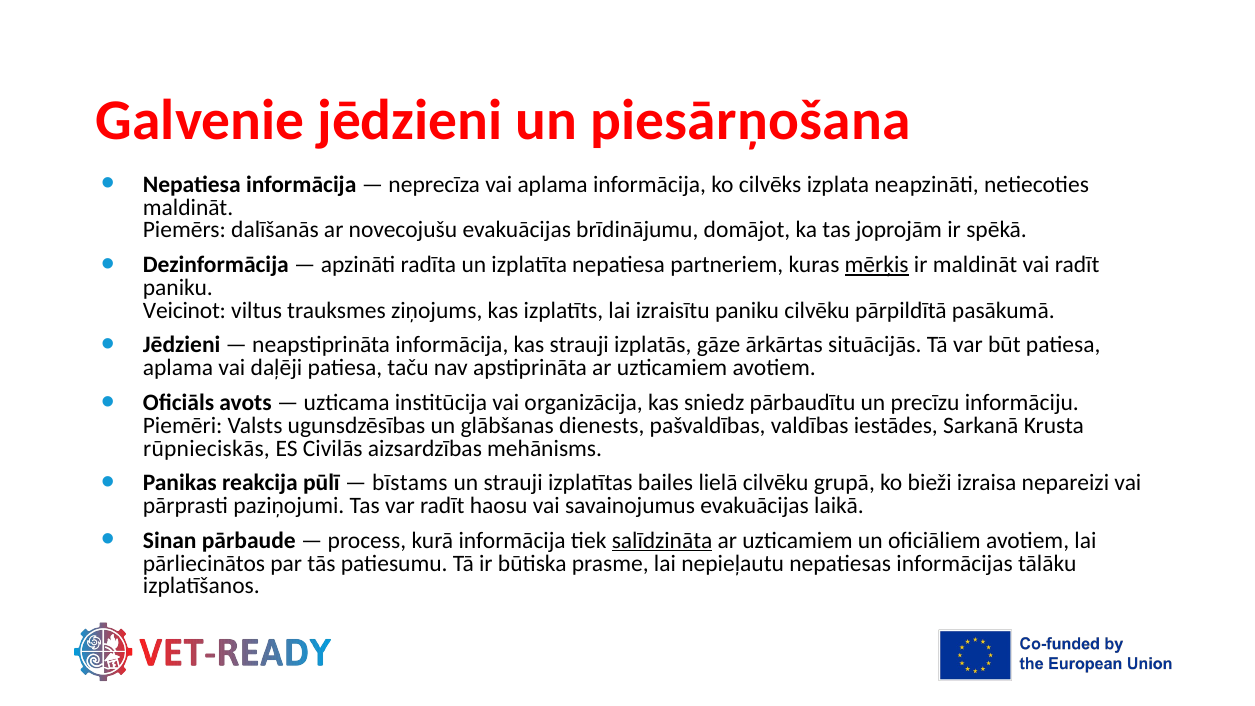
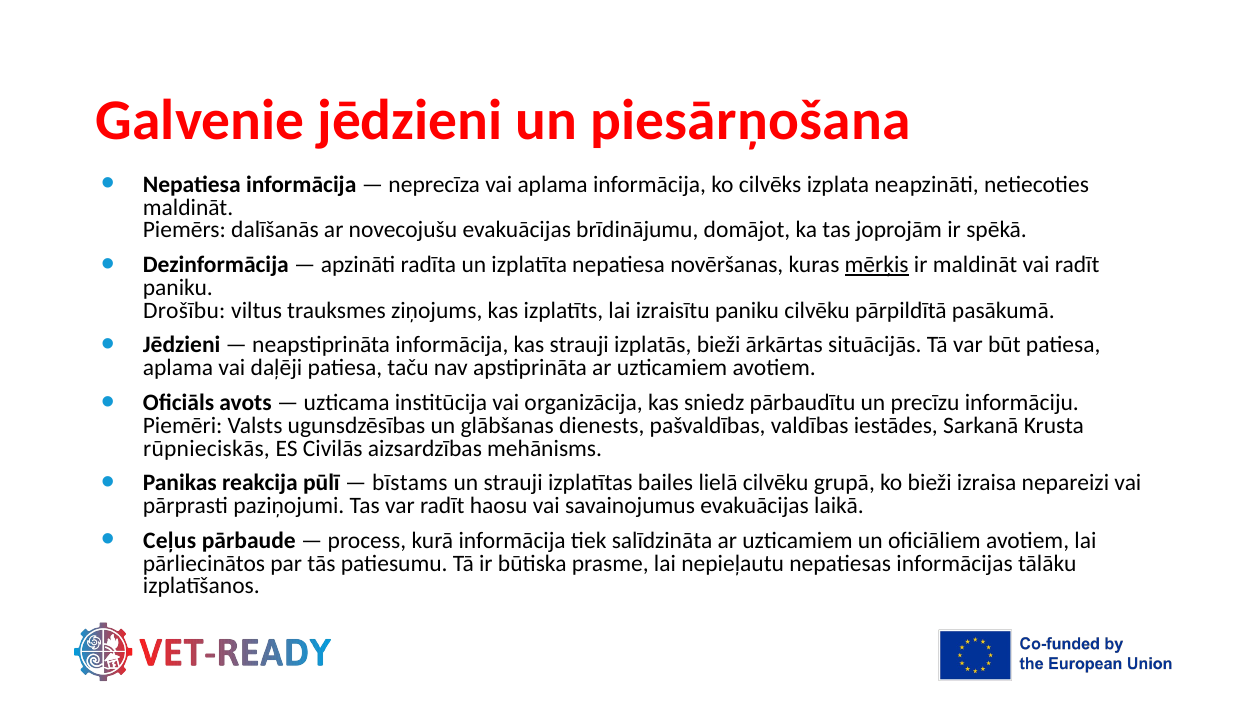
partneriem: partneriem -> novēršanas
Veicinot: Veicinot -> Drošību
izplatās gāze: gāze -> bieži
Sinan: Sinan -> Ceļus
salīdzināta underline: present -> none
